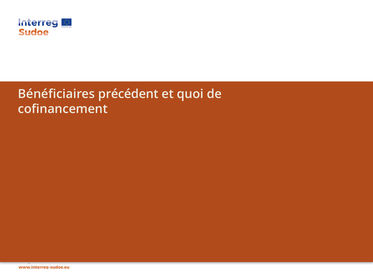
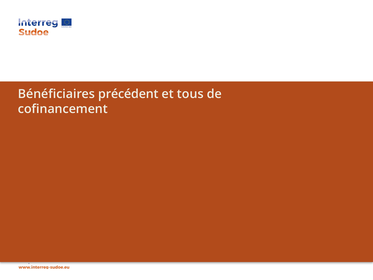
quoi: quoi -> tous
